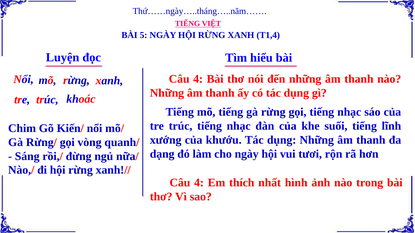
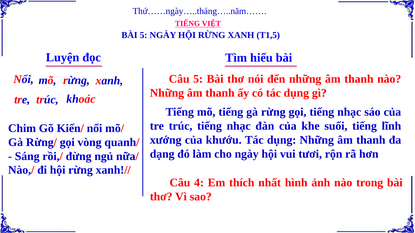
T1,4: T1,4 -> T1,5
4 at (198, 79): 4 -> 5
